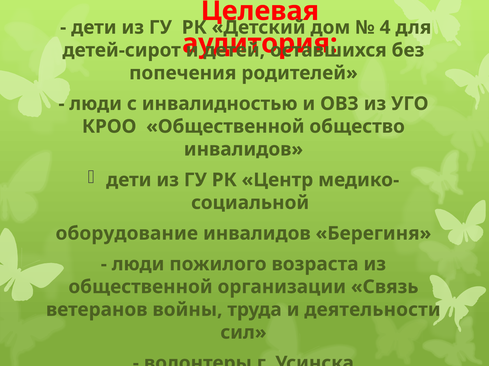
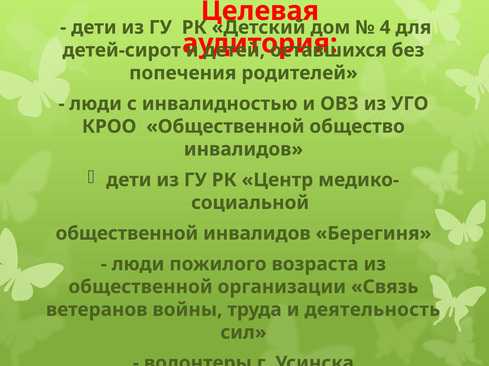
оборудование at (127, 234): оборудование -> общественной
деятельности: деятельности -> деятельность
